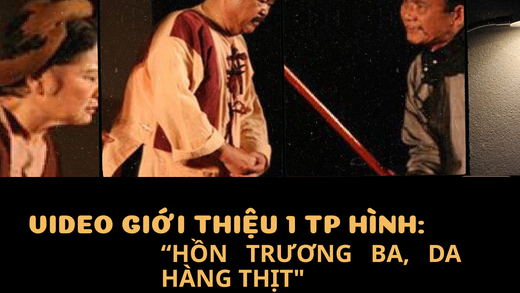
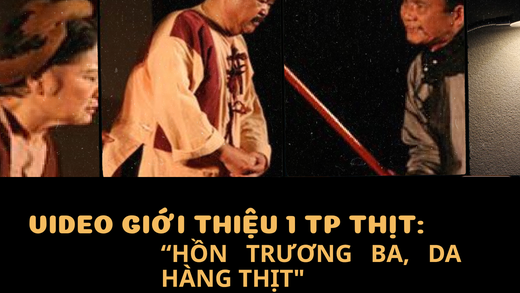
TP HÌNH: HÌNH -> THỊT
